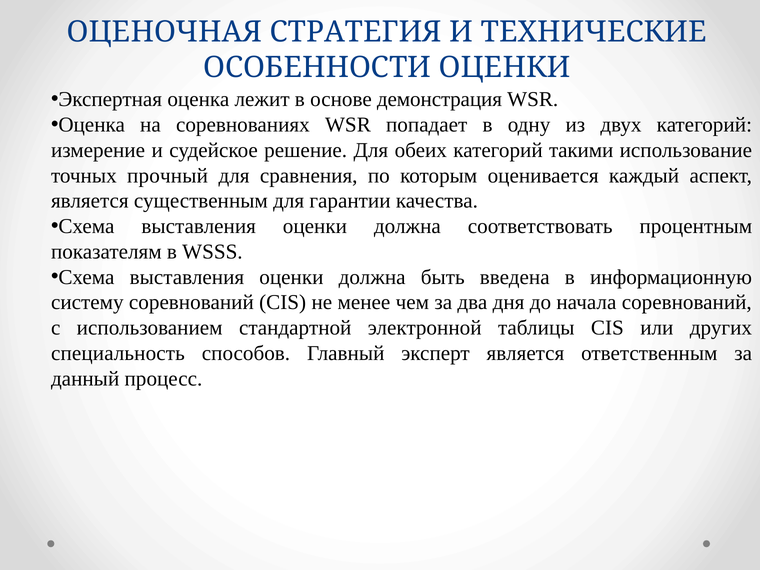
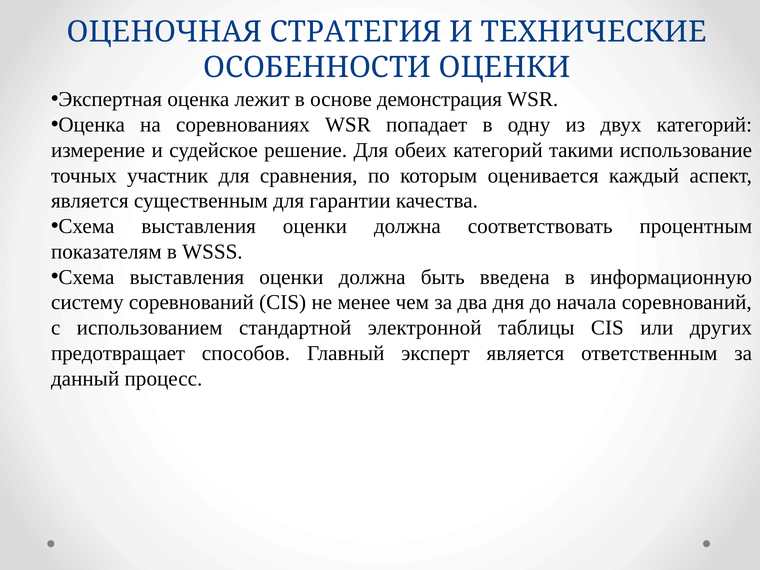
прочный: прочный -> участник
специальность: специальность -> предотвращает
